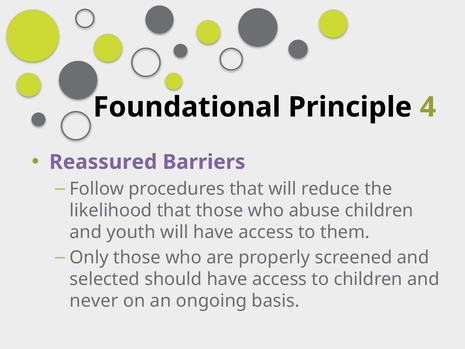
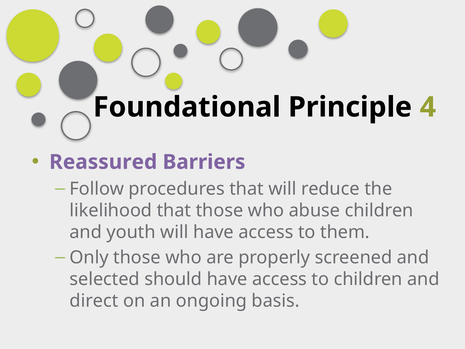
never: never -> direct
